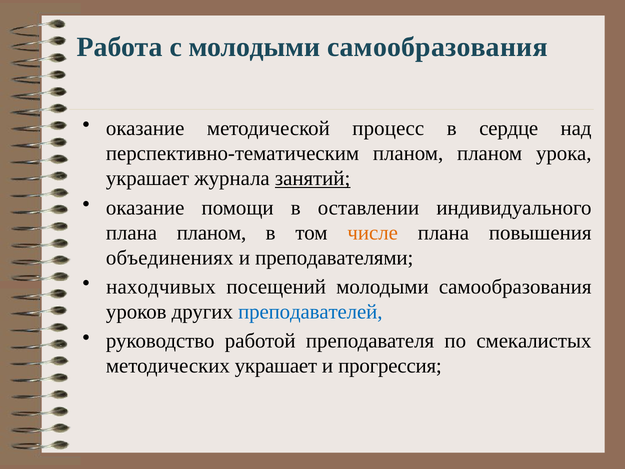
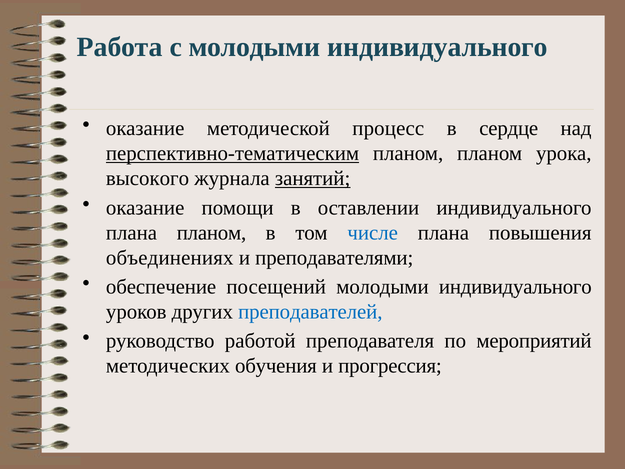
с молодыми самообразования: самообразования -> индивидуального
перспективно-тематическим underline: none -> present
украшает at (148, 178): украшает -> высокого
числе colour: orange -> blue
находчивых: находчивых -> обеспечение
посещений молодыми самообразования: самообразования -> индивидуального
смекалистых: смекалистых -> мероприятий
методических украшает: украшает -> обучения
